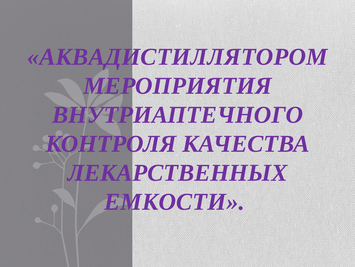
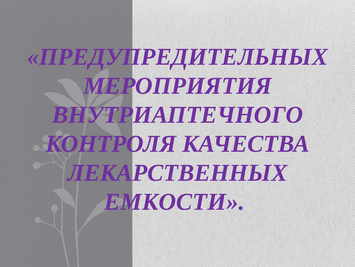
АКВАДИСТИЛЛЯТОРОМ: АКВАДИСТИЛЛЯТОРОМ -> ПРЕДУПРЕДИТЕЛЬНЫХ
